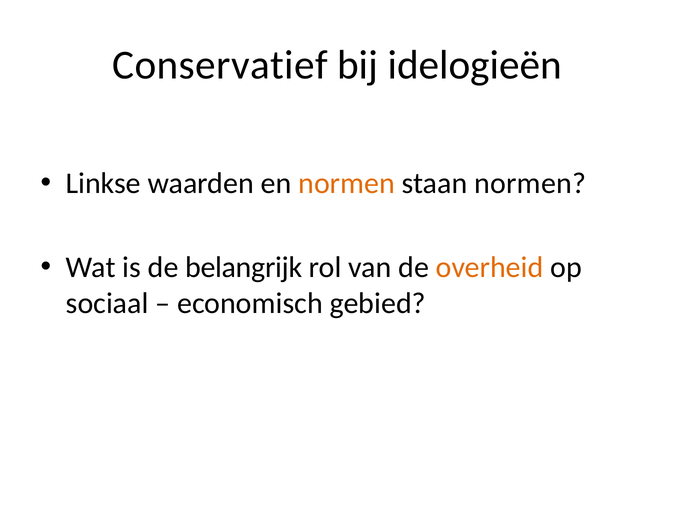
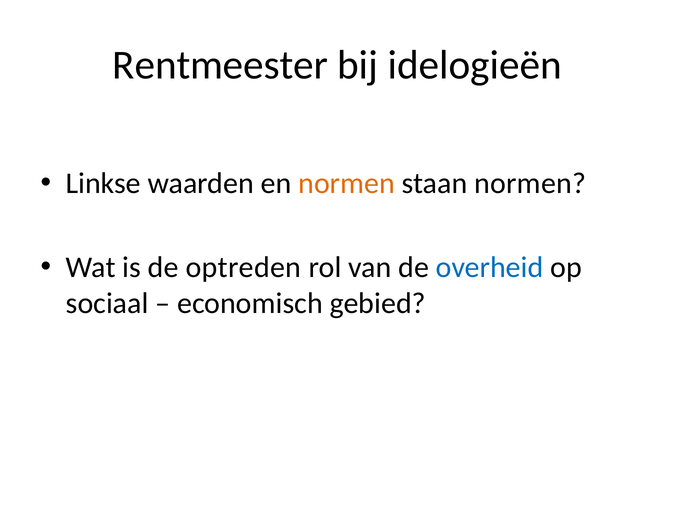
Conservatief: Conservatief -> Rentmeester
belangrijk: belangrijk -> optreden
overheid colour: orange -> blue
